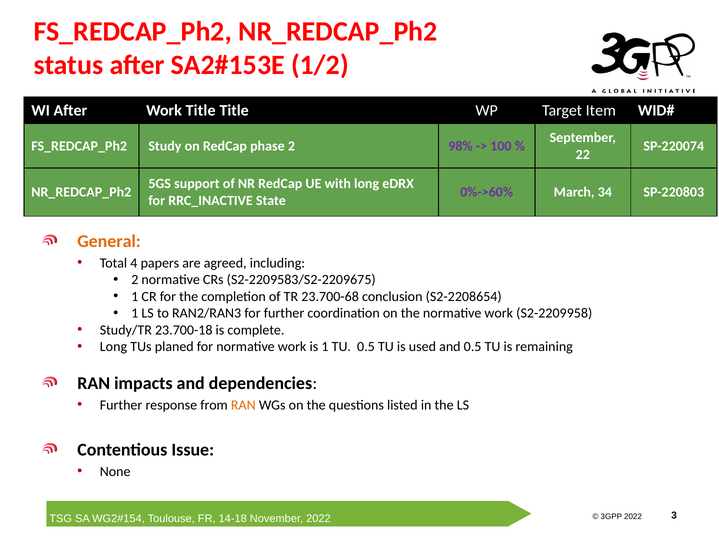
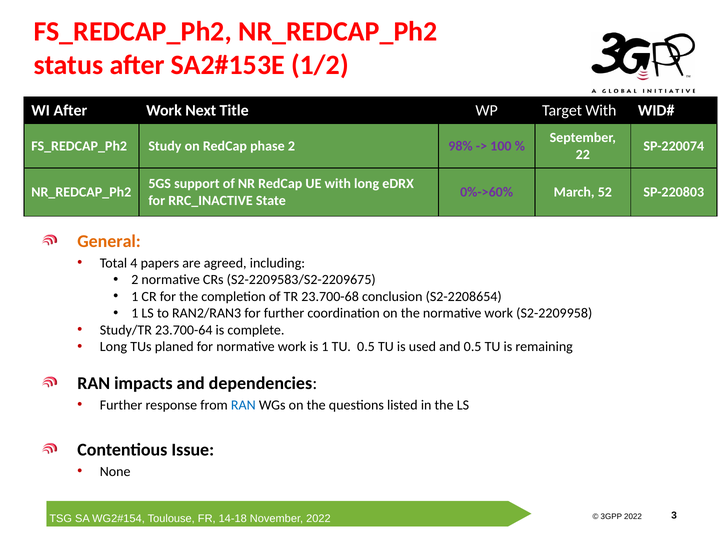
Work Title: Title -> Next
Target Item: Item -> With
34: 34 -> 52
23.700-18: 23.700-18 -> 23.700-64
RAN at (243, 405) colour: orange -> blue
